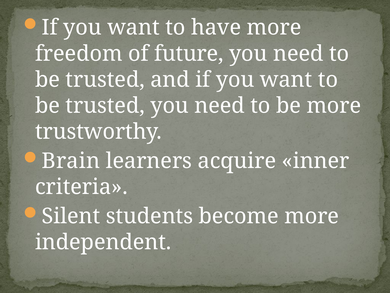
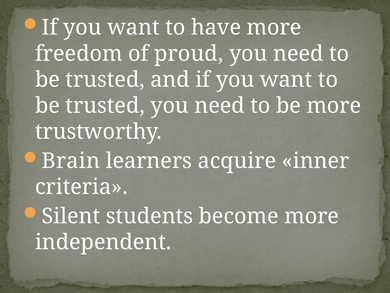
future: future -> proud
